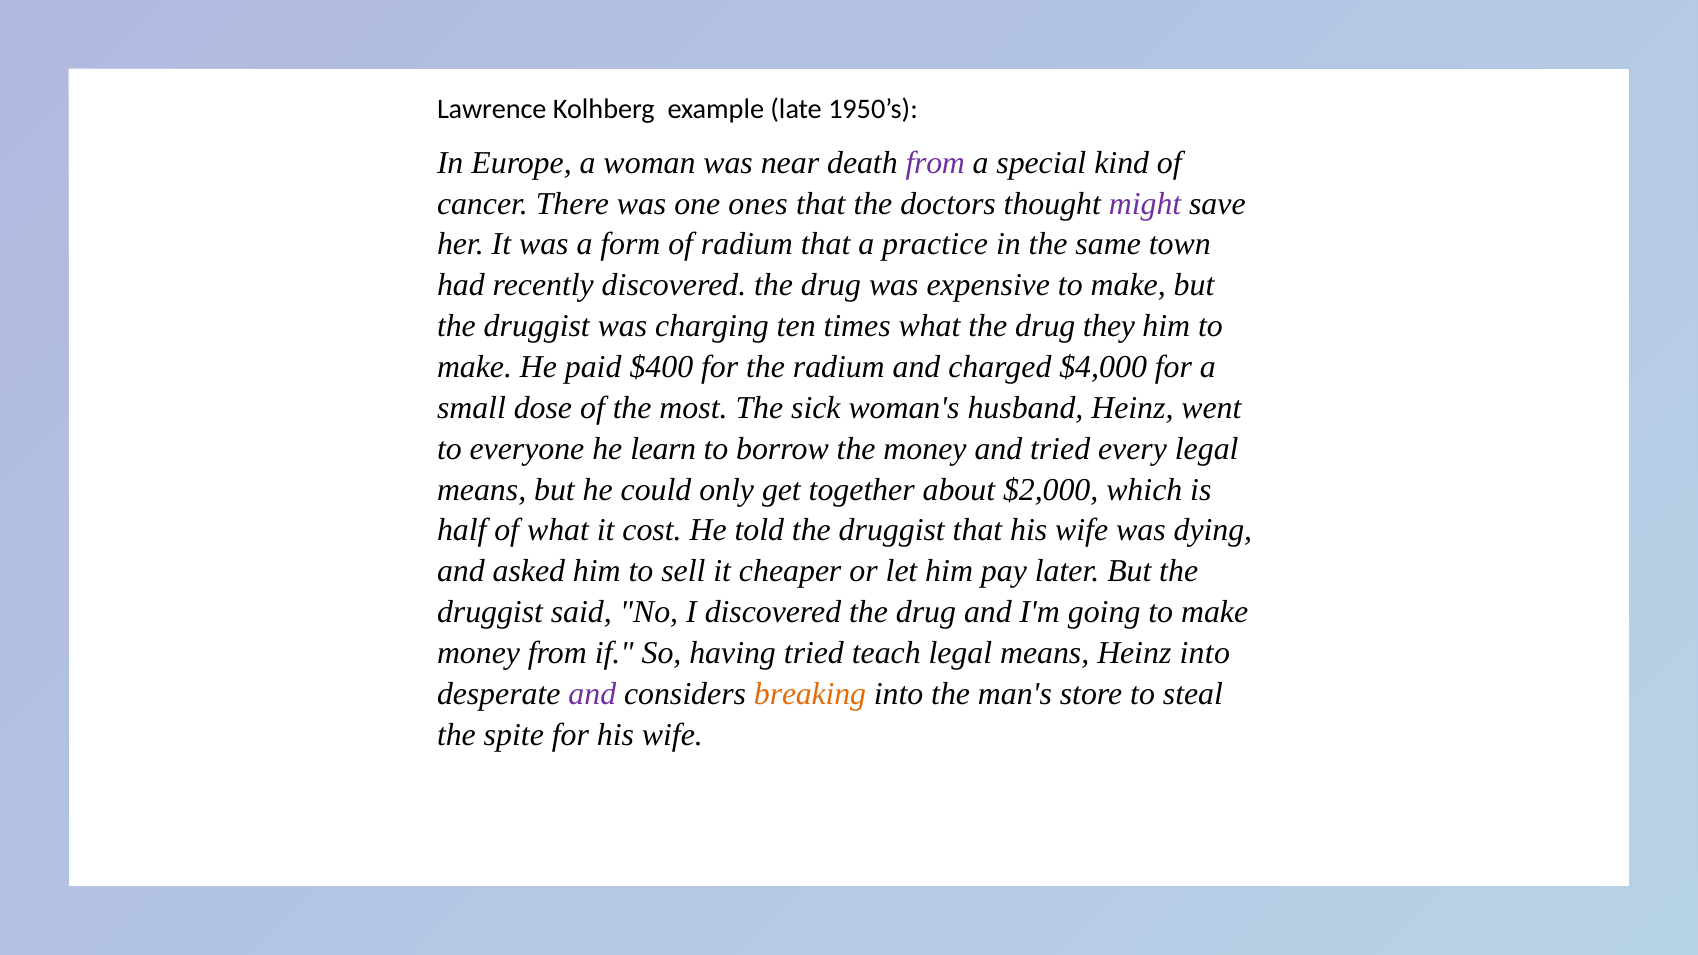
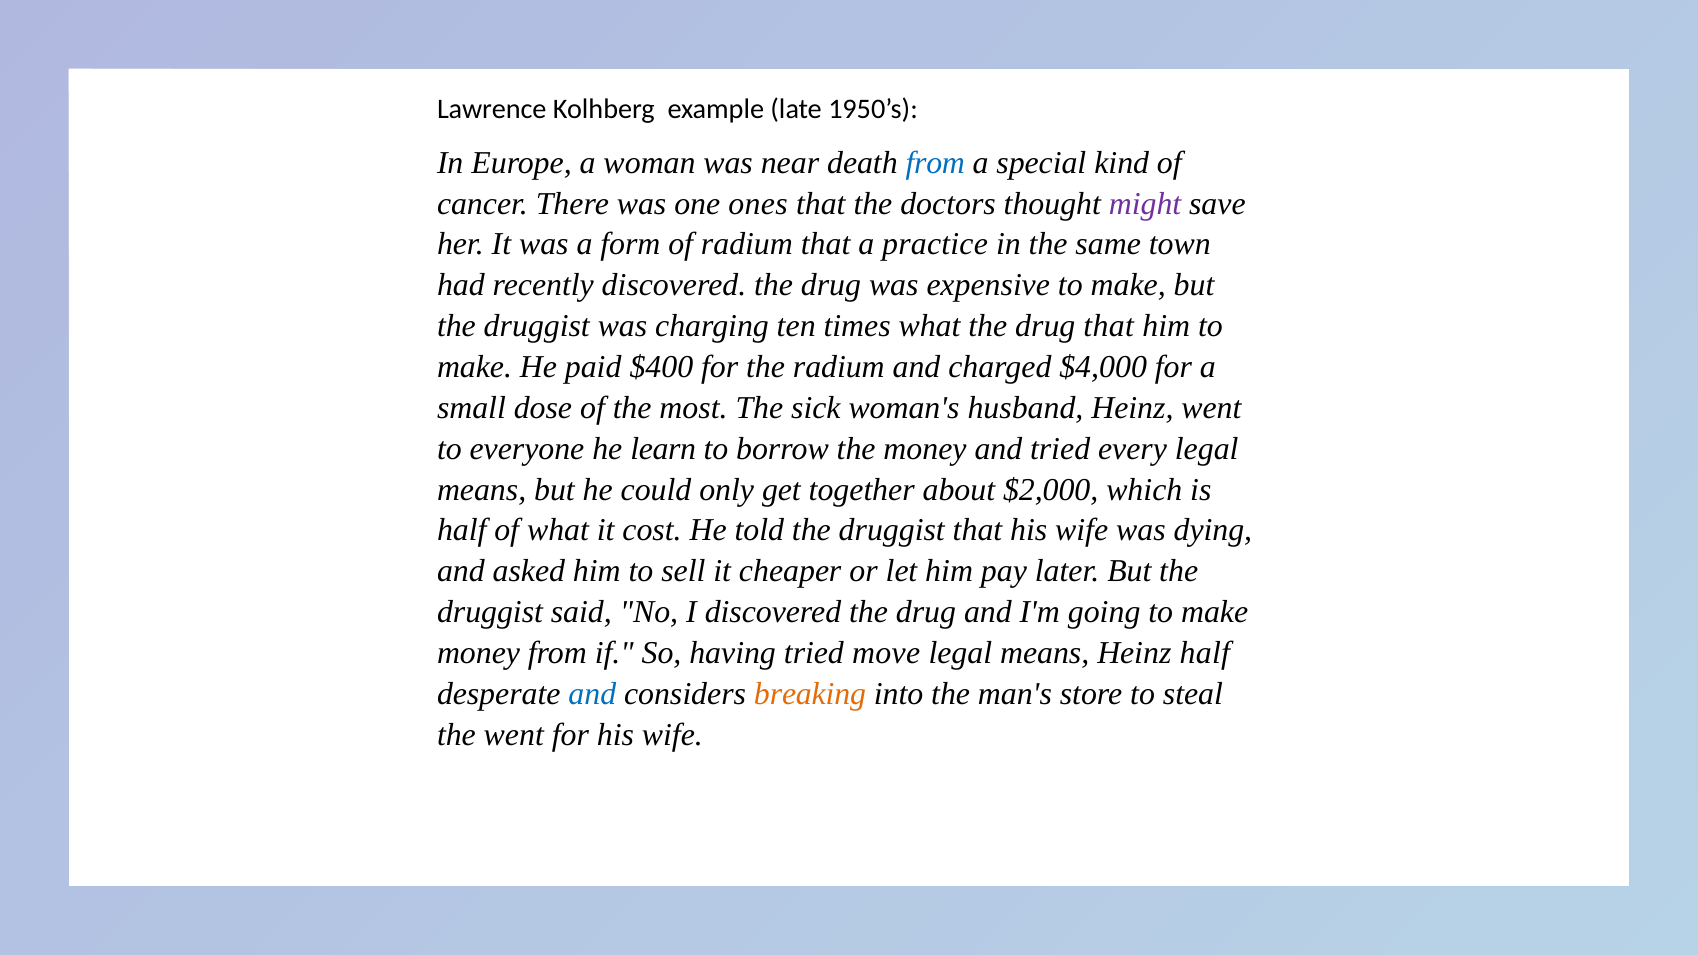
from at (935, 163) colour: purple -> blue
drug they: they -> that
teach: teach -> move
Heinz into: into -> half
and at (592, 694) colour: purple -> blue
the spite: spite -> went
